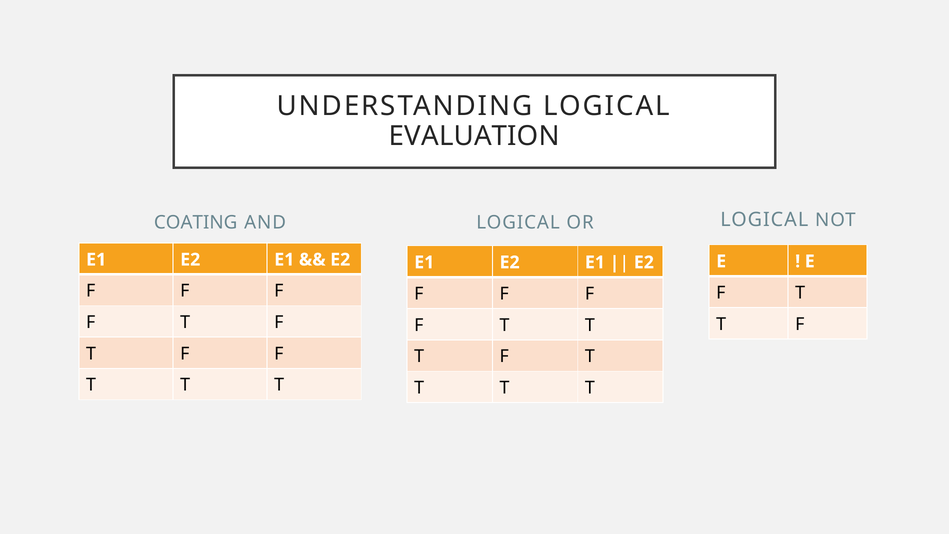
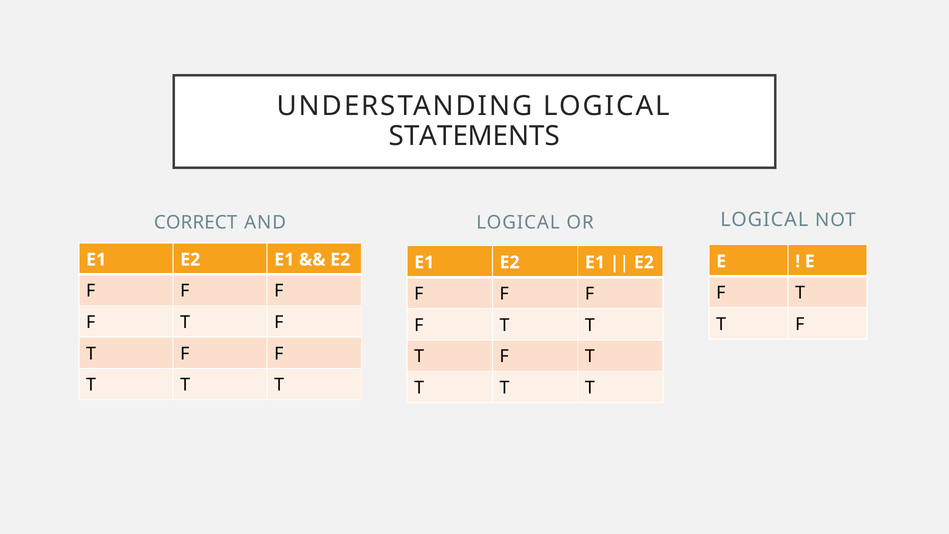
EVALUATION: EVALUATION -> STATEMENTS
COATING: COATING -> CORRECT
